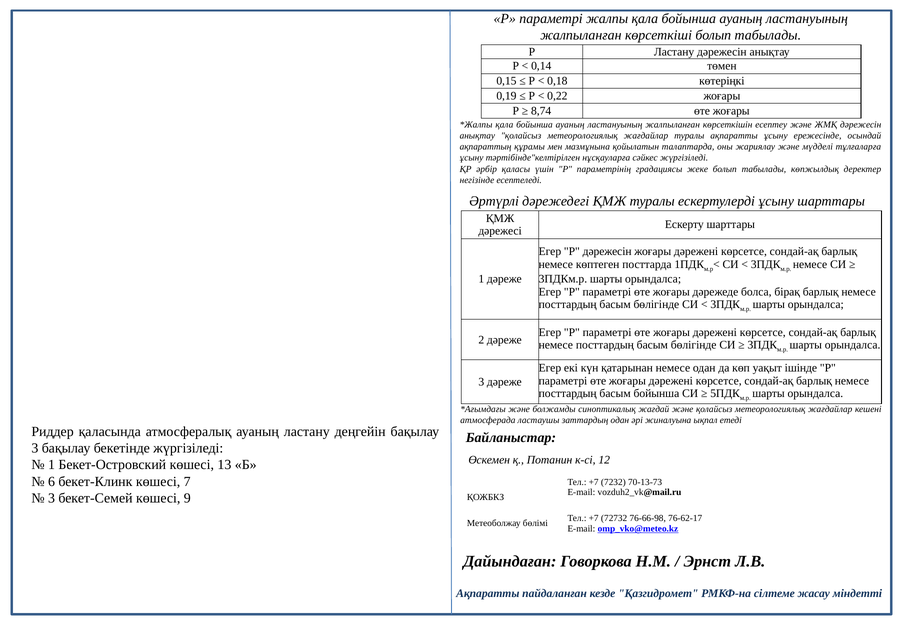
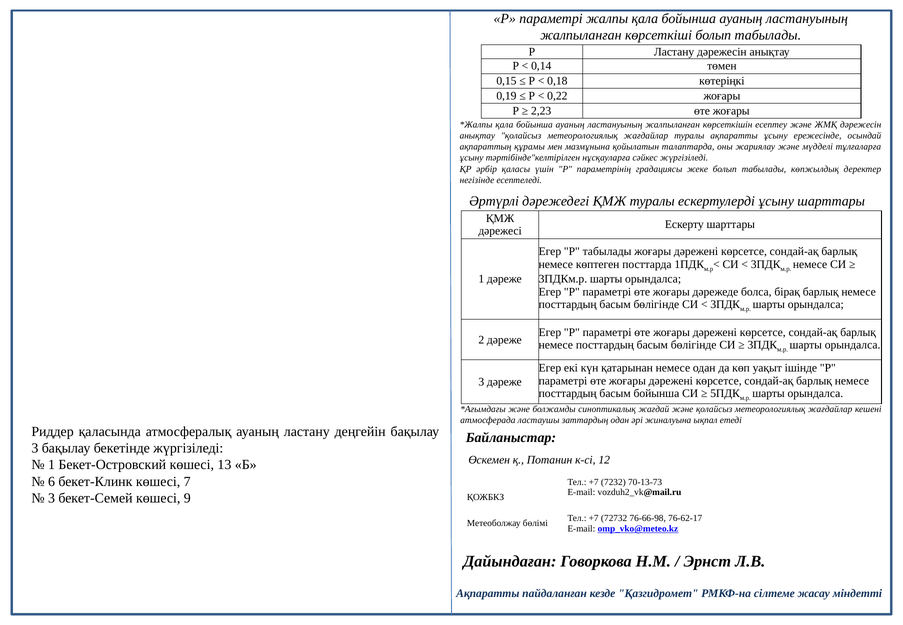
8,74: 8,74 -> 2,23
Р дәрежесін: дәрежесін -> табылады
